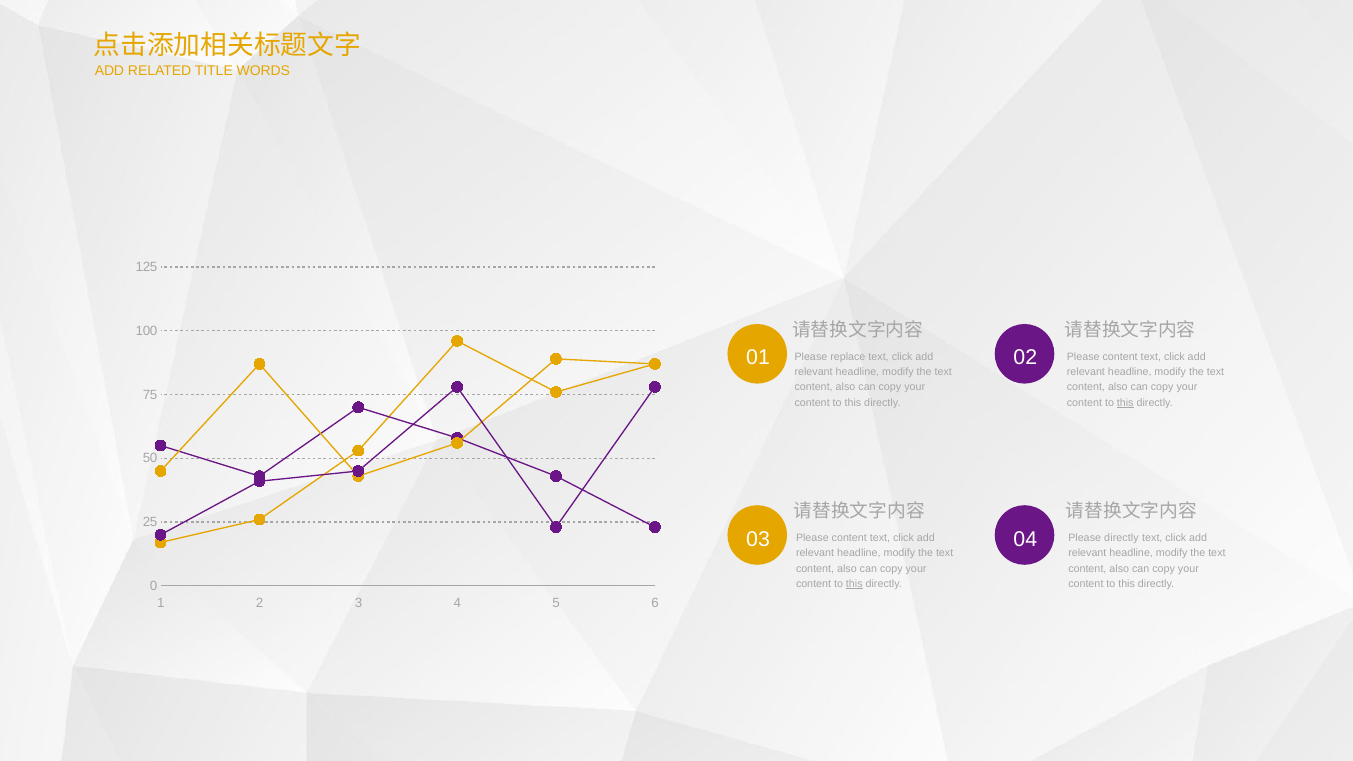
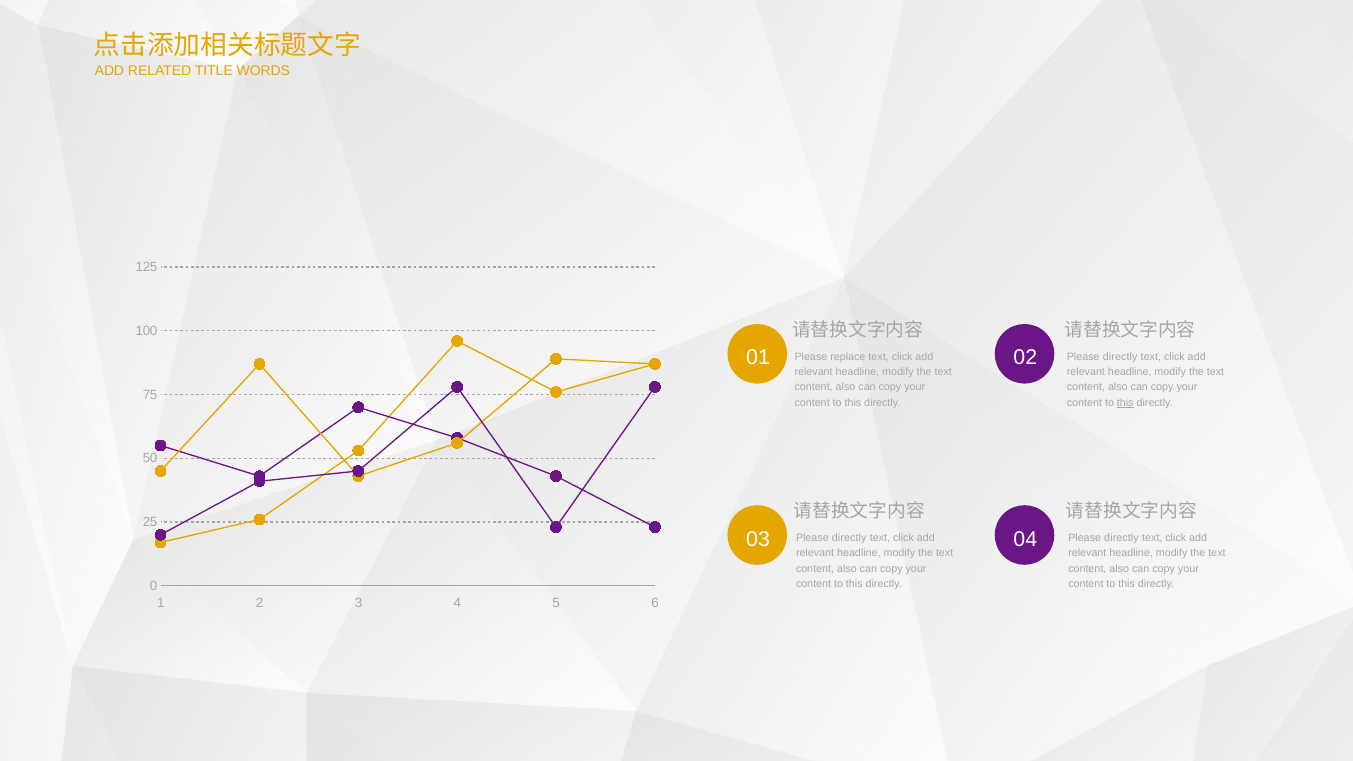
content at (1120, 357): content -> directly
content at (849, 538): content -> directly
this at (854, 584) underline: present -> none
